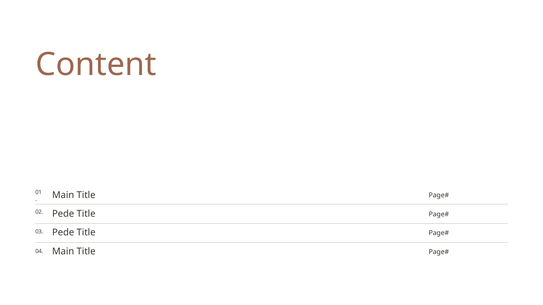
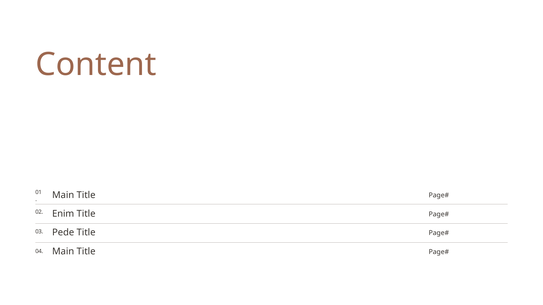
Pede at (63, 214): Pede -> Enim
